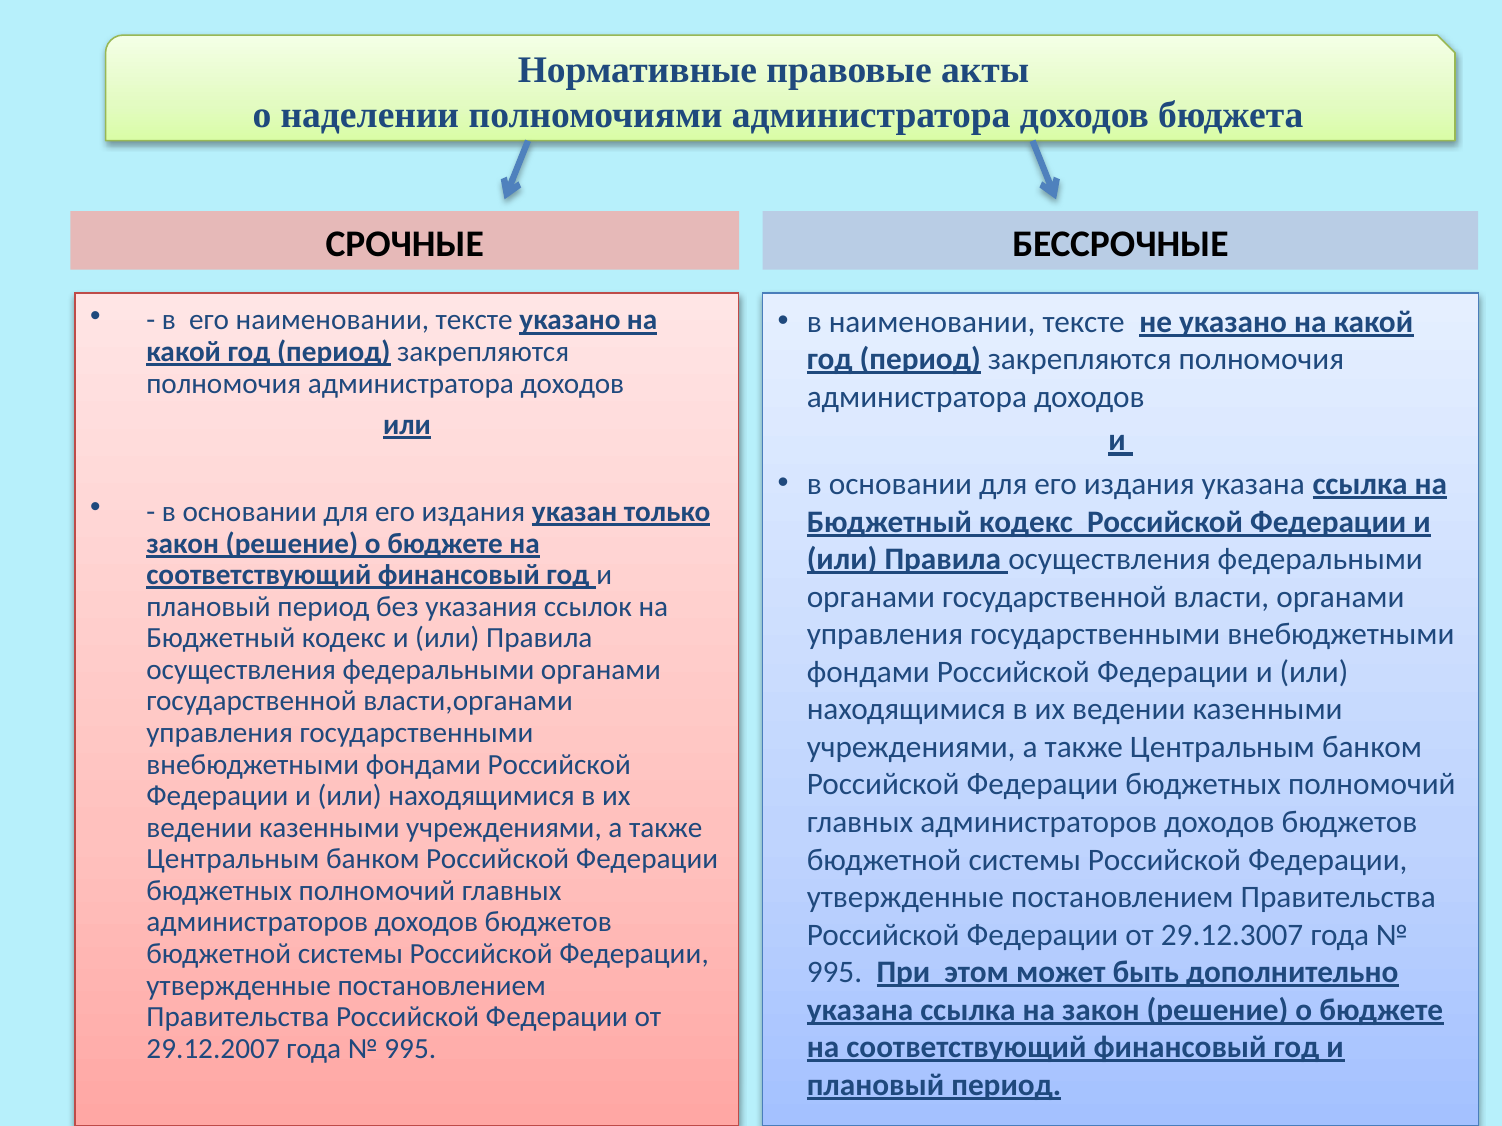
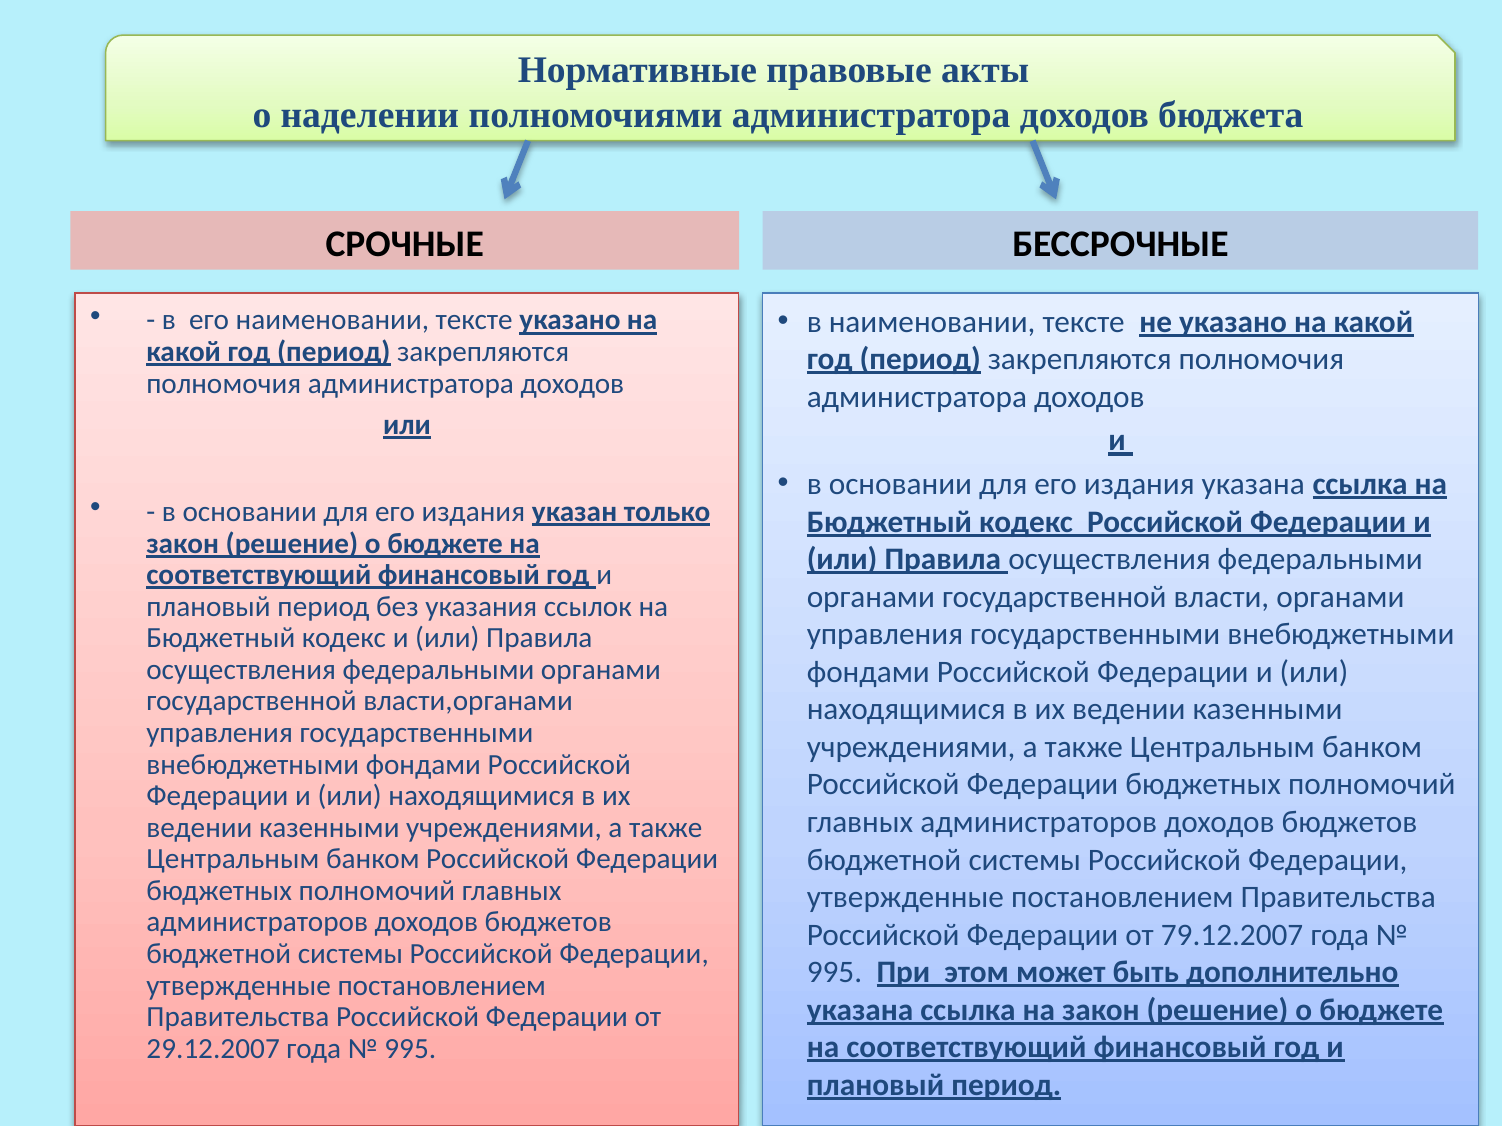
29.12.3007: 29.12.3007 -> 79.12.2007
